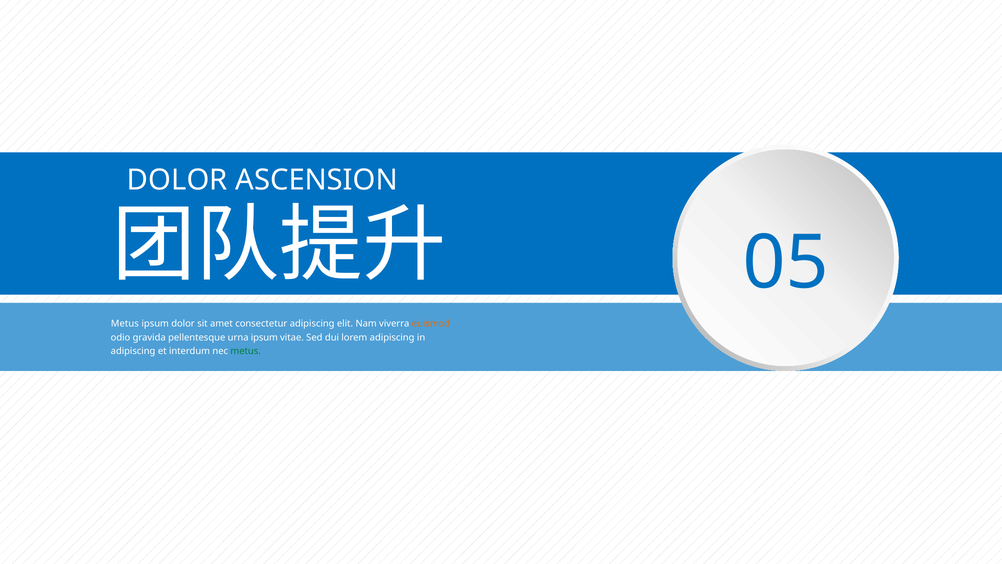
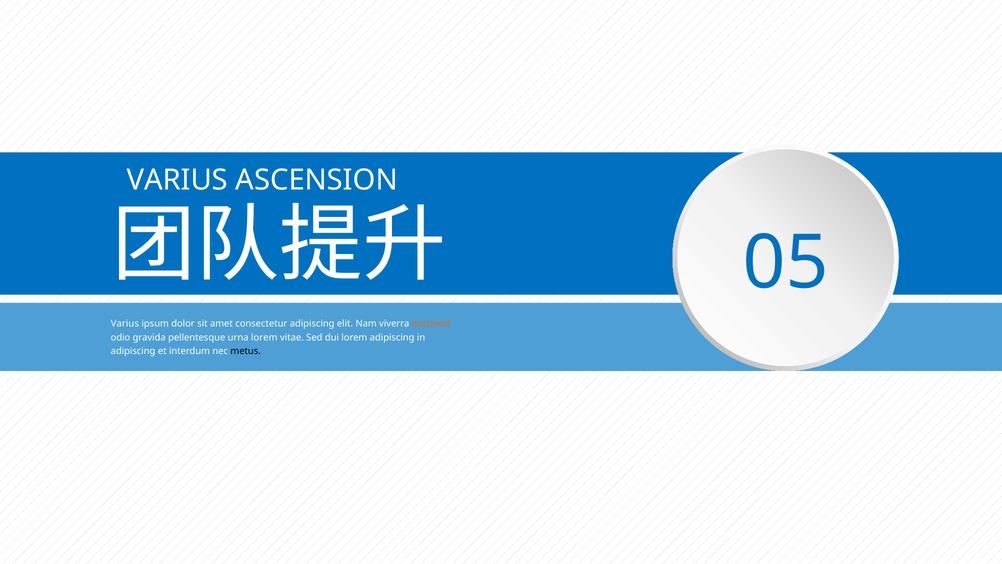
DOLOR at (177, 180): DOLOR -> VARIUS
Metus at (125, 324): Metus -> Varius
urna ipsum: ipsum -> lorem
metus at (246, 351) colour: green -> black
